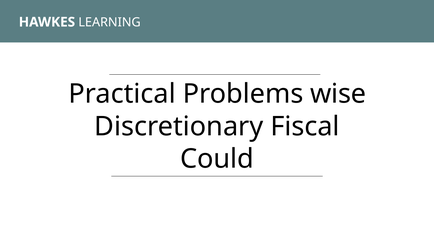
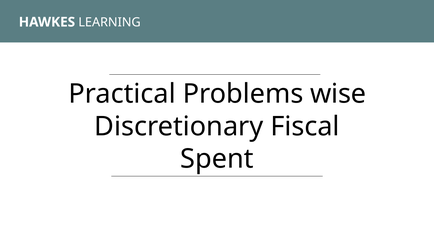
Could: Could -> Spent
